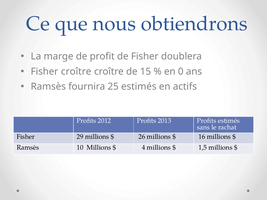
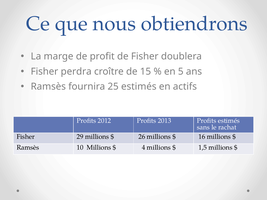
Fisher croître: croître -> perdra
0: 0 -> 5
